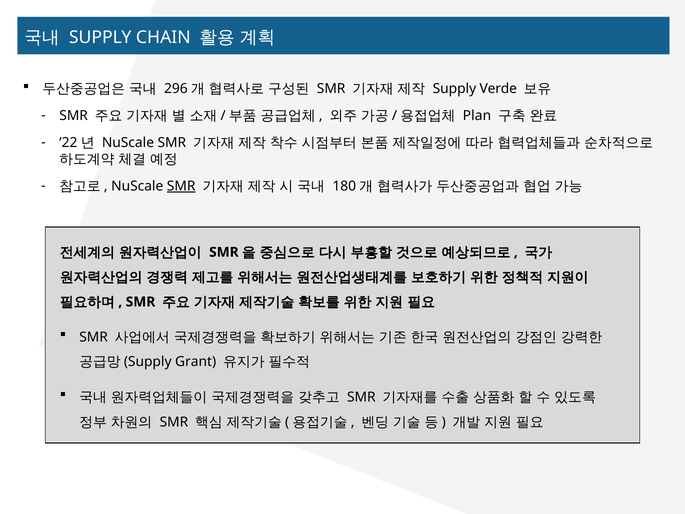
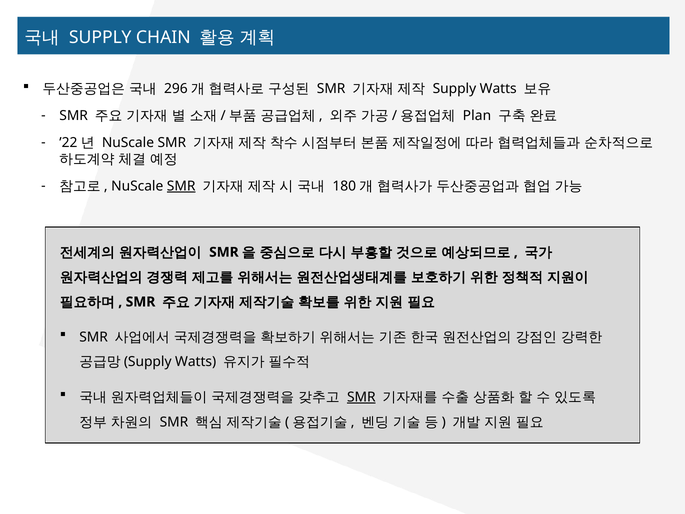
Supply Verde: Verde -> Watts
Grant at (196, 362): Grant -> Watts
SMR at (361, 397) underline: none -> present
